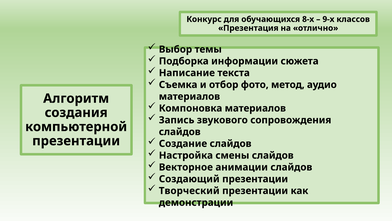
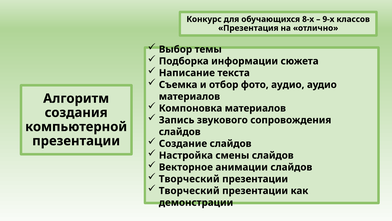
фото метод: метод -> аудио
Создающий at (189, 179): Создающий -> Творческий
